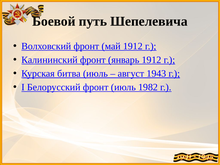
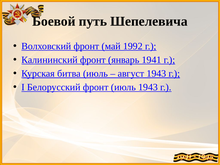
май 1912: 1912 -> 1992
январь 1912: 1912 -> 1941
июль 1982: 1982 -> 1943
